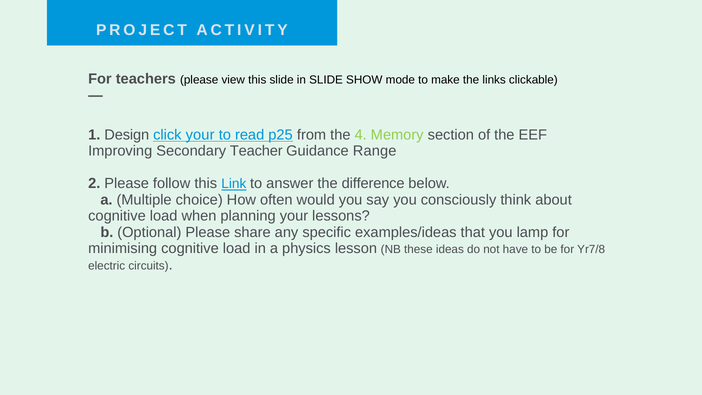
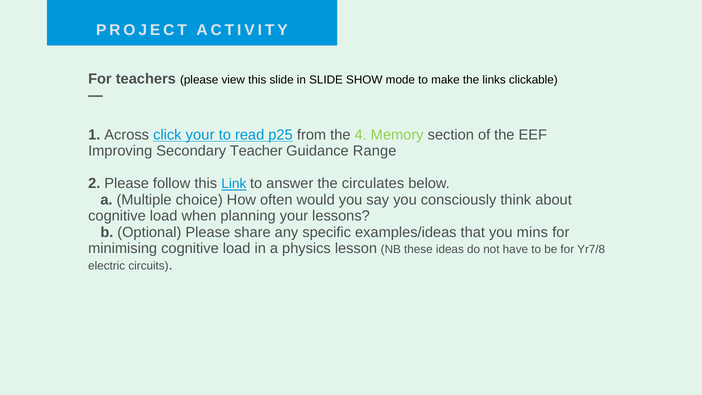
Design: Design -> Across
difference: difference -> circulates
lamp: lamp -> mins
